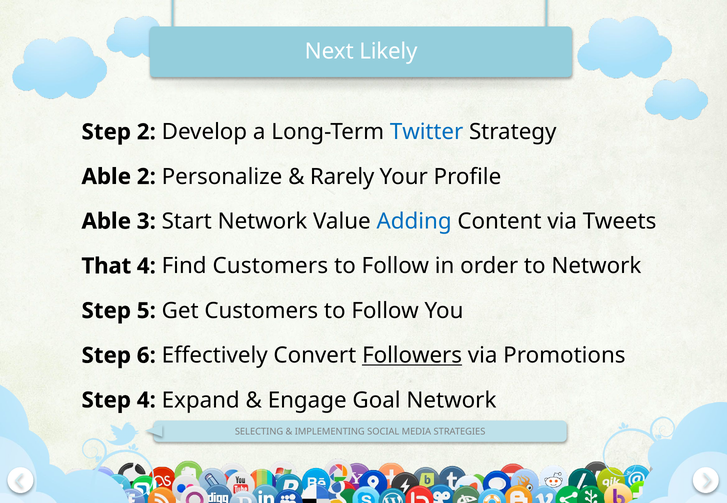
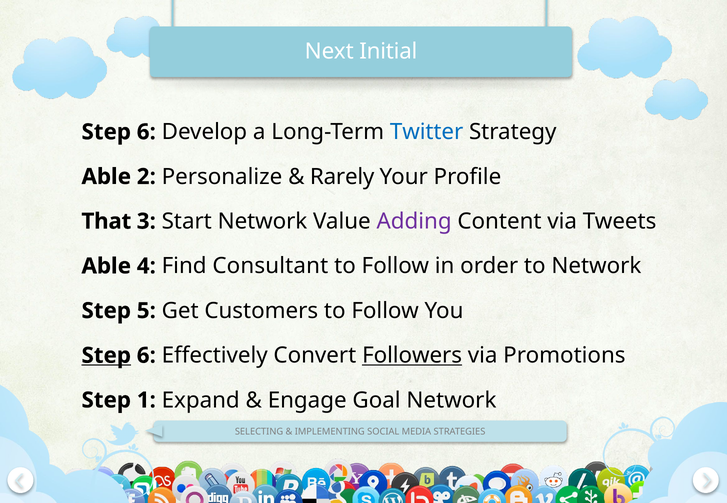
Likely: Likely -> Initial
2 at (146, 132): 2 -> 6
Able at (106, 221): Able -> That
Adding colour: blue -> purple
That at (106, 266): That -> Able
Find Customers: Customers -> Consultant
Step at (106, 356) underline: none -> present
Step 4: 4 -> 1
